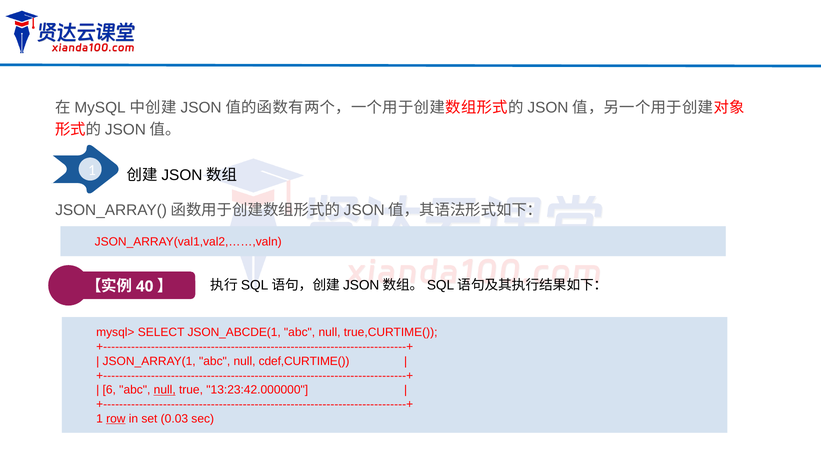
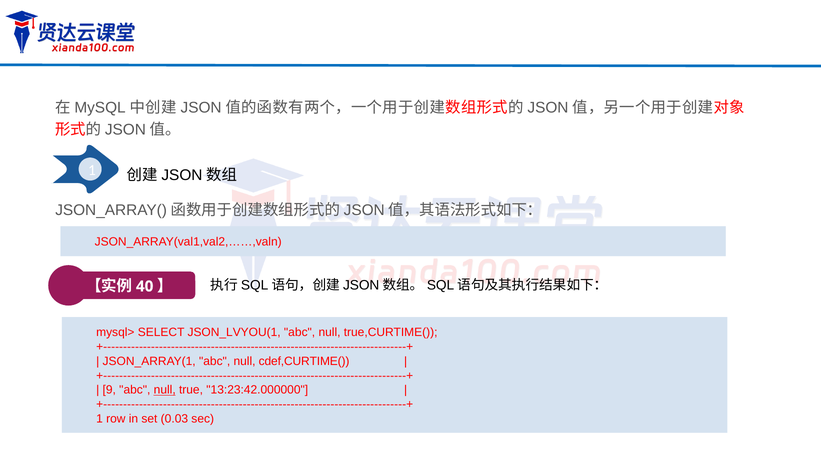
JSON_ABCDE(1: JSON_ABCDE(1 -> JSON_LVYOU(1
6: 6 -> 9
row underline: present -> none
